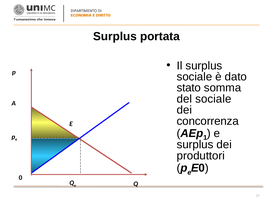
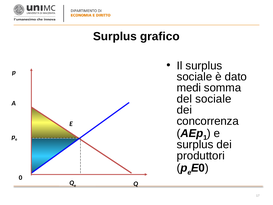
portata: portata -> grafico
stato: stato -> medi
